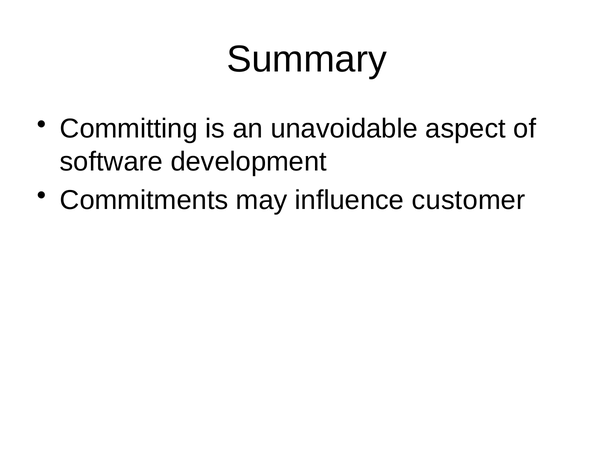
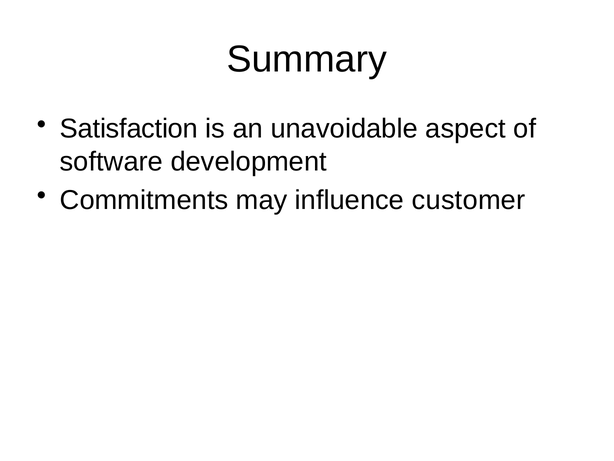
Committing: Committing -> Satisfaction
